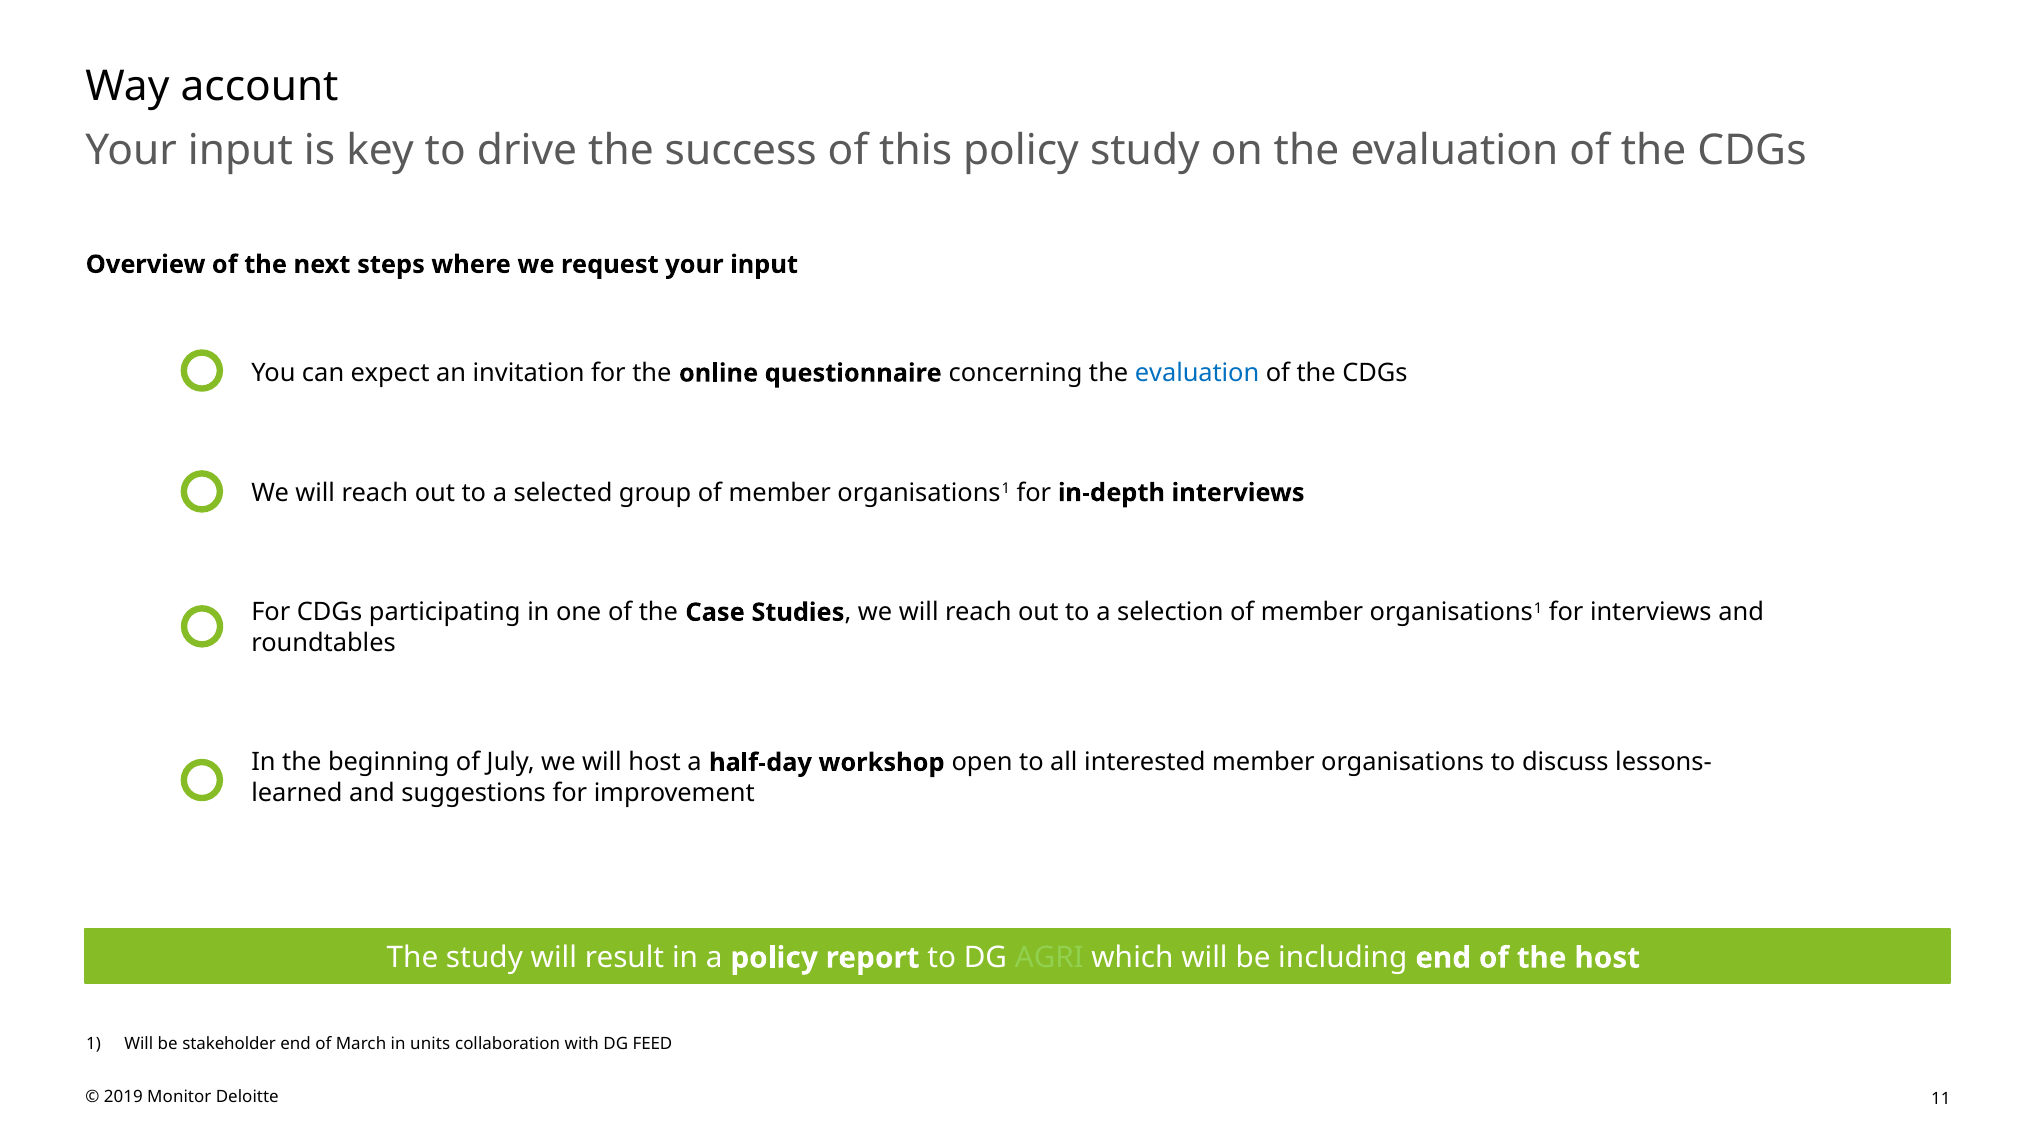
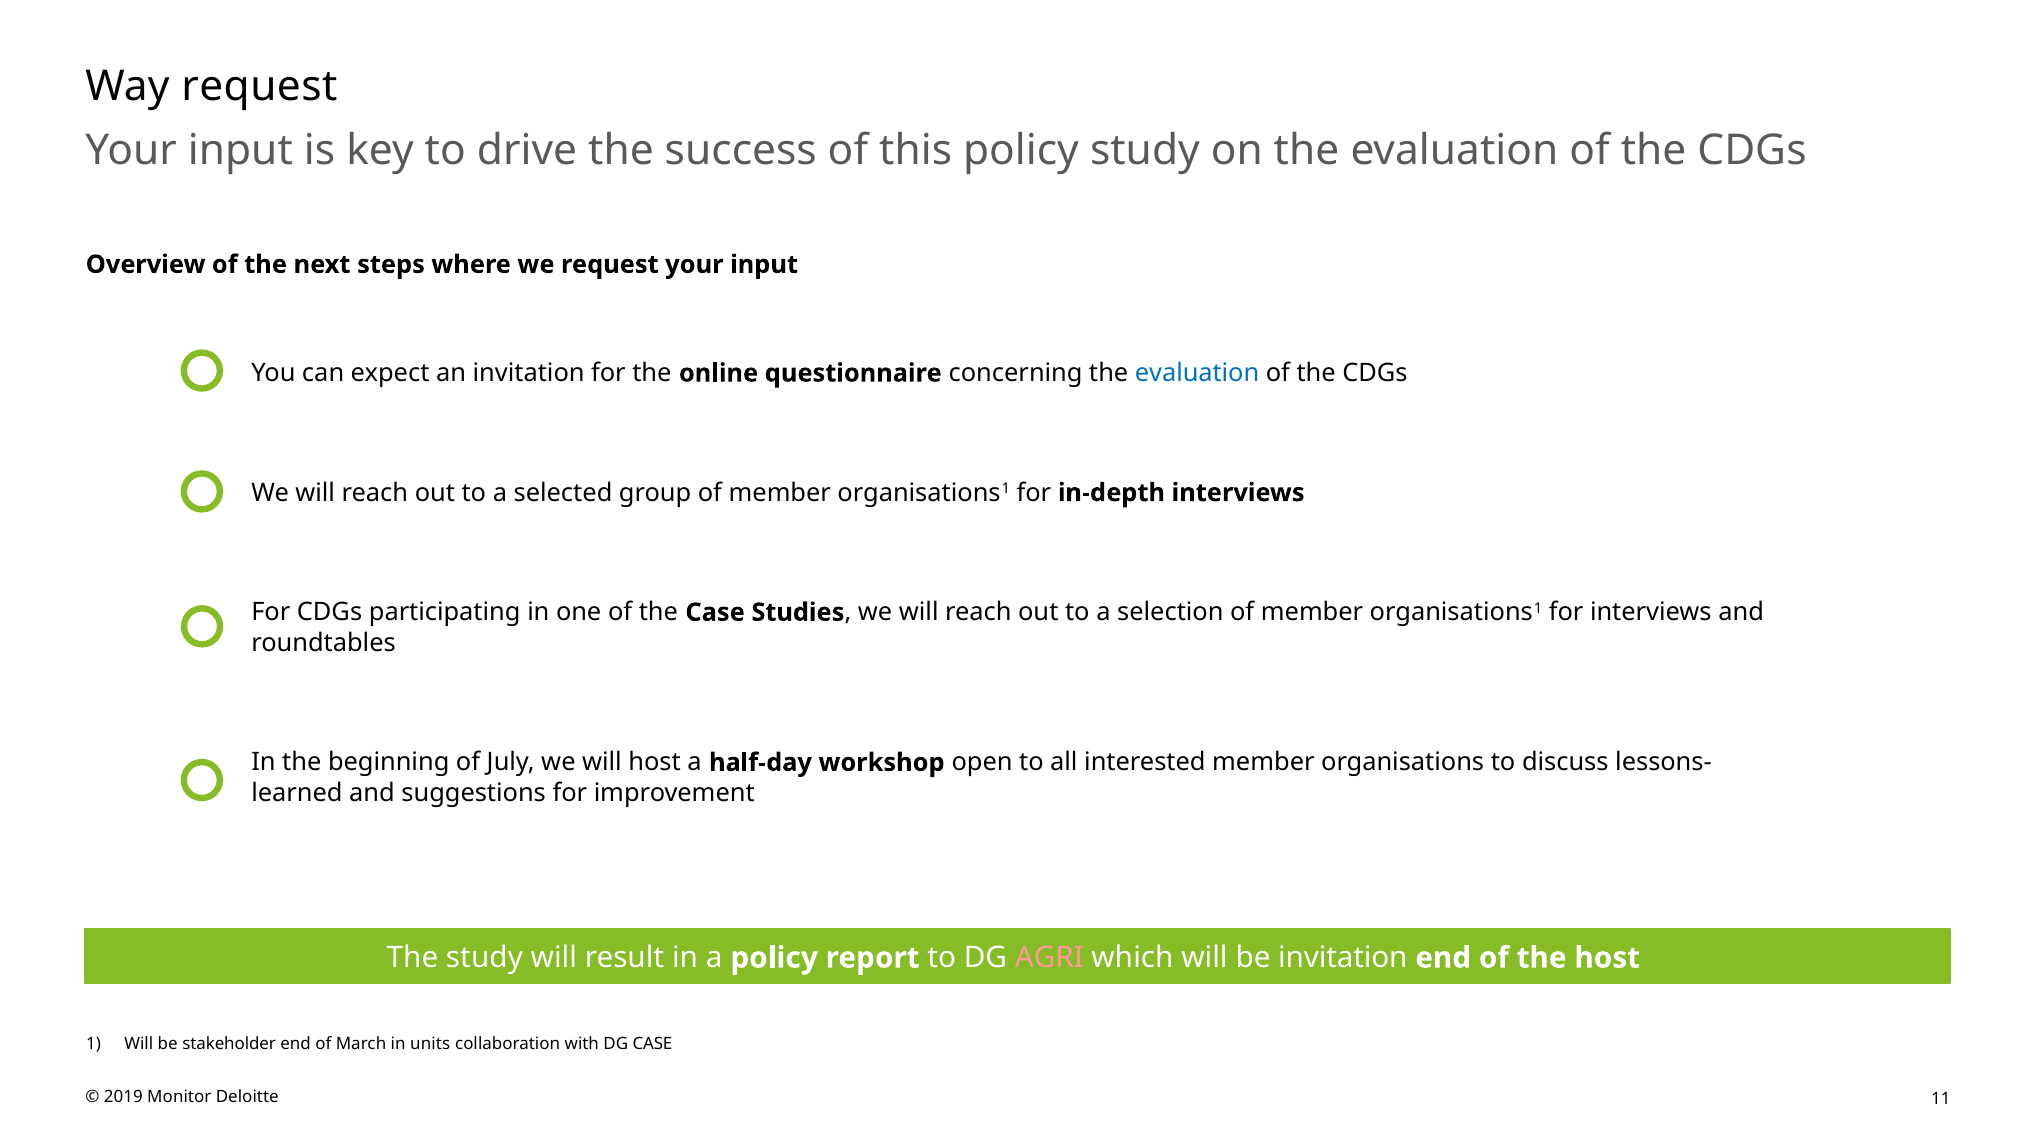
Way account: account -> request
AGRI colour: light green -> pink
be including: including -> invitation
DG FEED: FEED -> CASE
